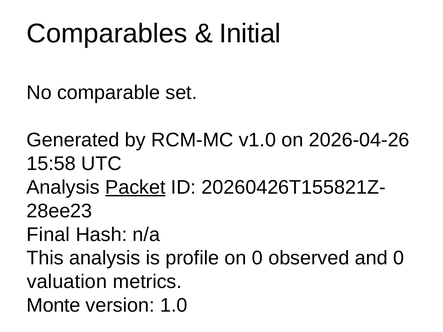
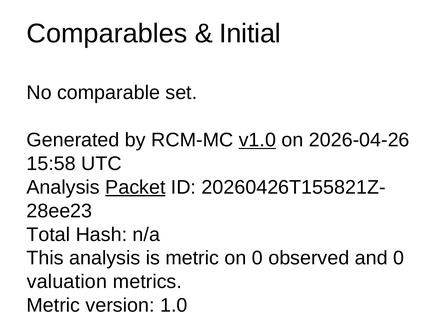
v1.0 underline: none -> present
Final: Final -> Total
is profile: profile -> metric
Monte at (53, 306): Monte -> Metric
